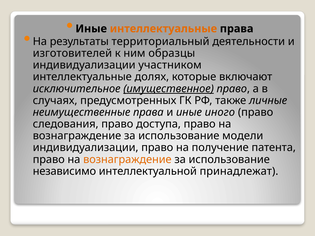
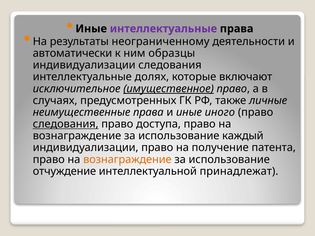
интеллектуальные at (163, 29) colour: orange -> purple
территориальный: территориальный -> неограниченному
изготовителей: изготовителей -> автоматически
индивидуализации участником: участником -> следования
следования at (66, 124) underline: none -> present
модели: модели -> каждый
независимо: независимо -> отчуждение
